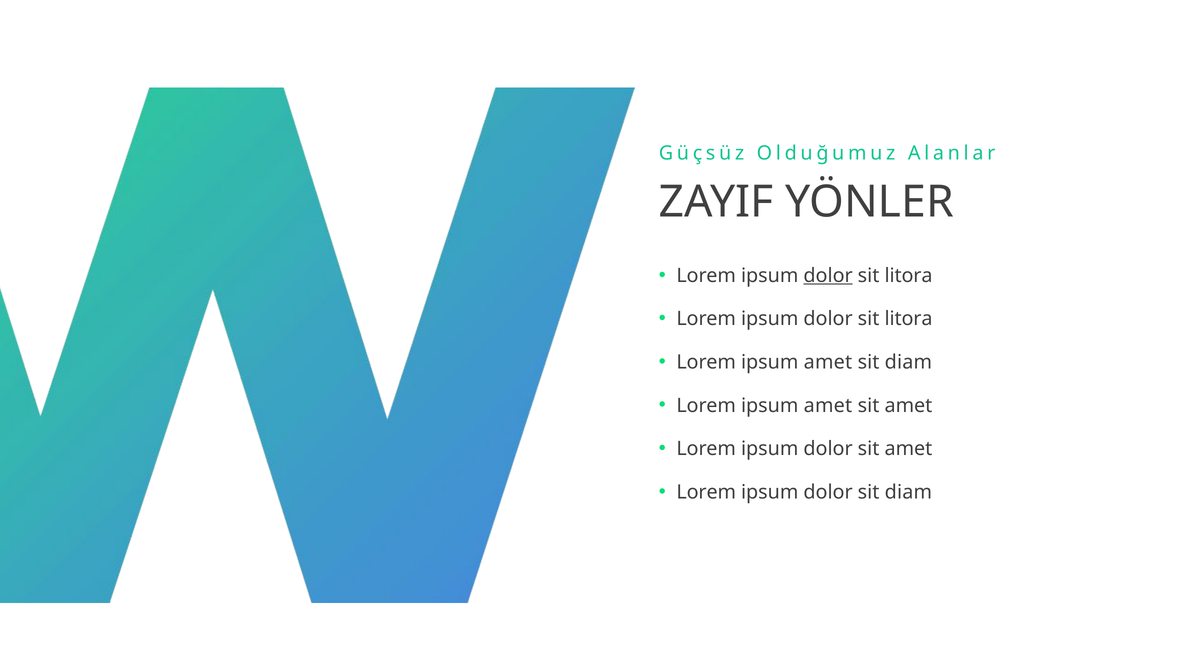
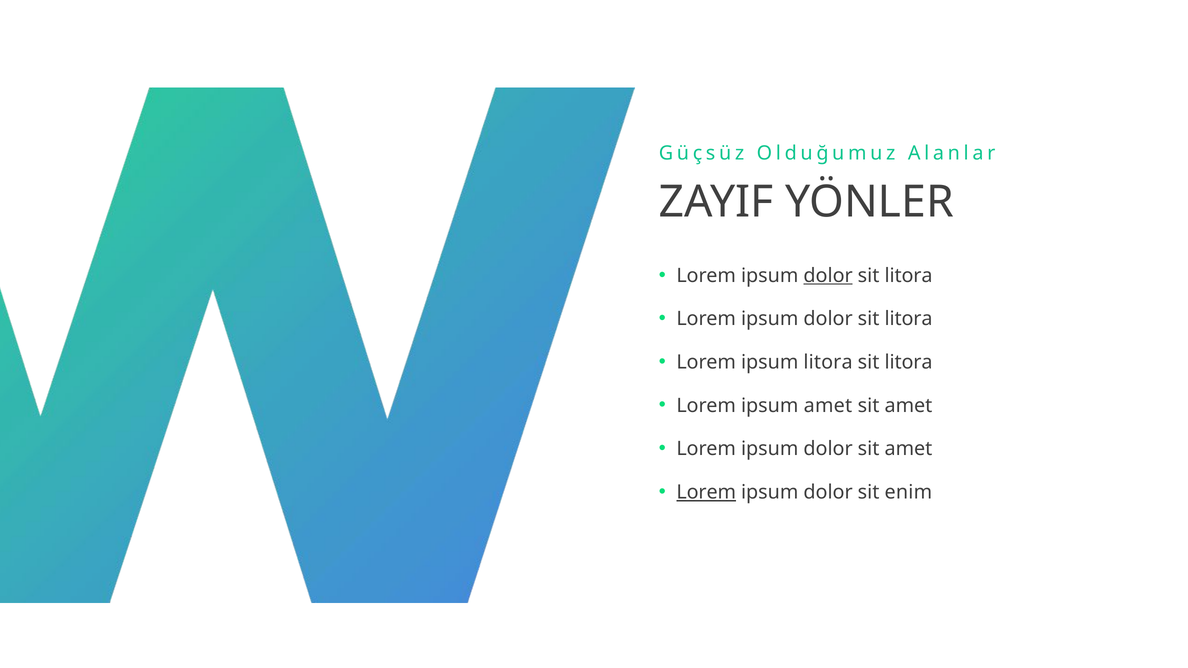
amet at (828, 362): amet -> litora
diam at (908, 362): diam -> litora
Lorem at (706, 492) underline: none -> present
dolor sit diam: diam -> enim
